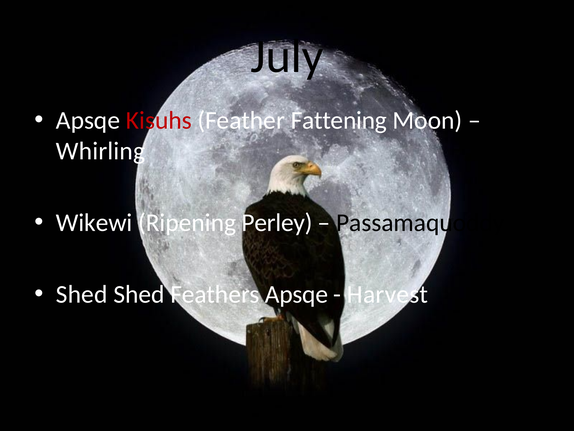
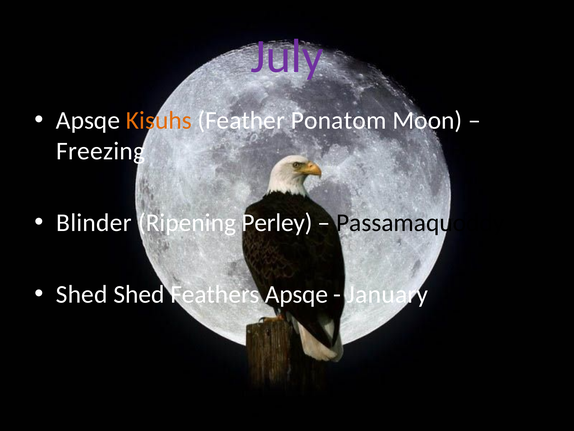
July colour: black -> purple
Kisuhs colour: red -> orange
Fattening: Fattening -> Ponatom
Whirling: Whirling -> Freezing
Wikewi: Wikewi -> Blinder
Harvest: Harvest -> January
